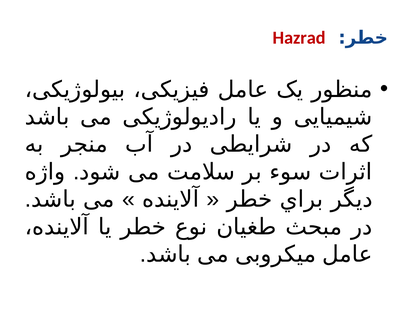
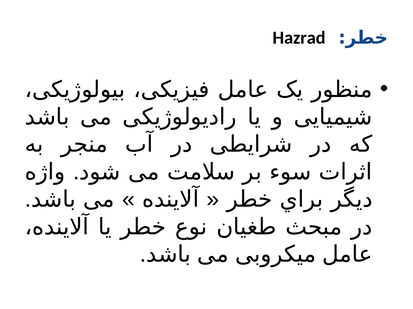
Hazrad colour: red -> black
